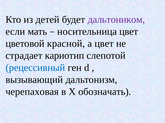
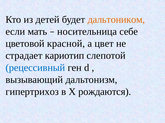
дальтоником colour: purple -> orange
носительница цвет: цвет -> себе
черепаховая: черепаховая -> гипертрихоз
обозначать: обозначать -> рождаются
